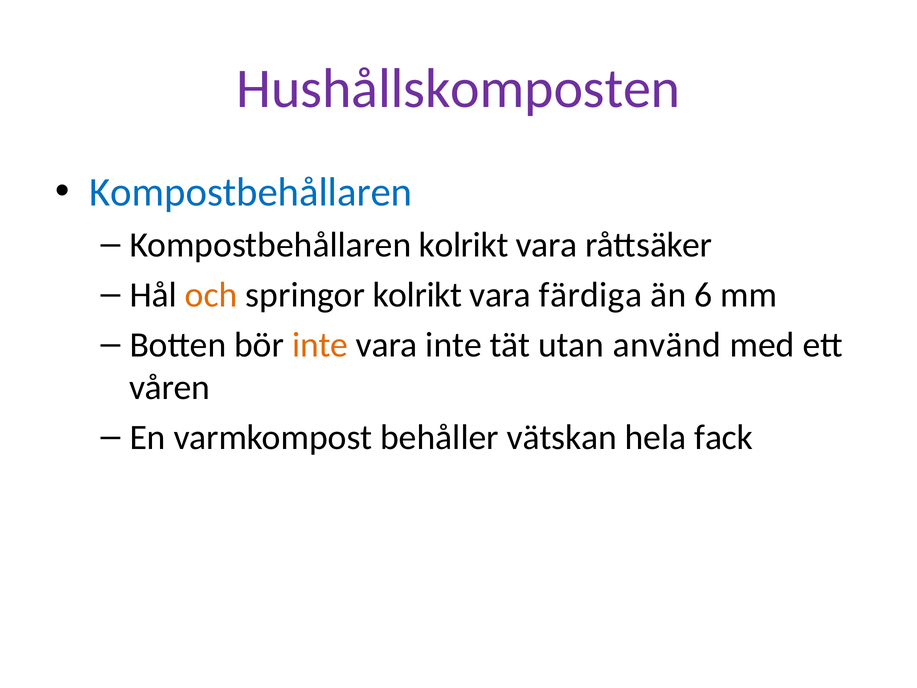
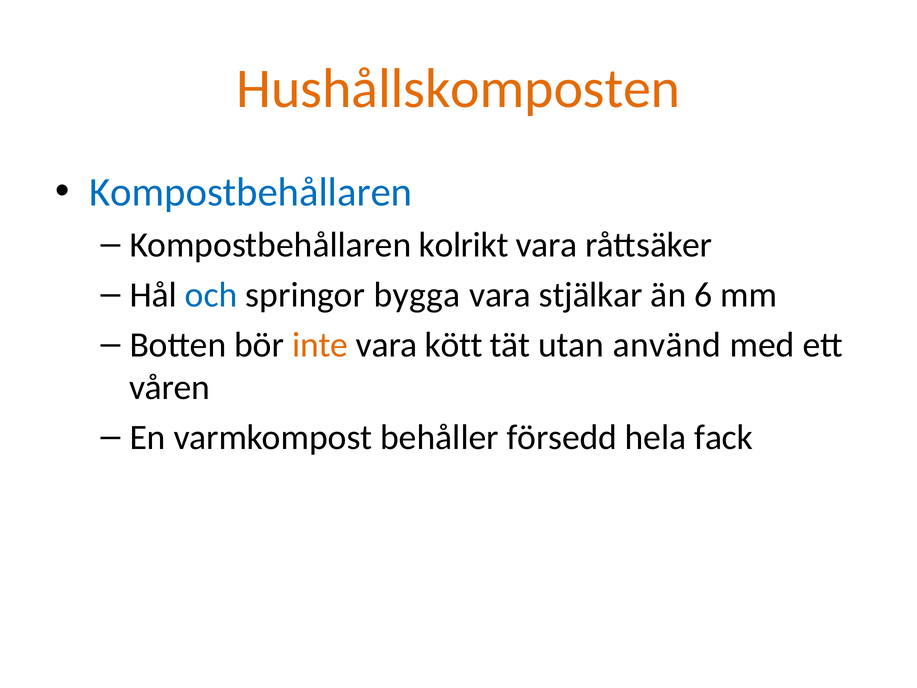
Hushållskomposten colour: purple -> orange
och colour: orange -> blue
springor kolrikt: kolrikt -> bygga
färdiga: färdiga -> stjälkar
vara inte: inte -> kött
vätskan: vätskan -> försedd
